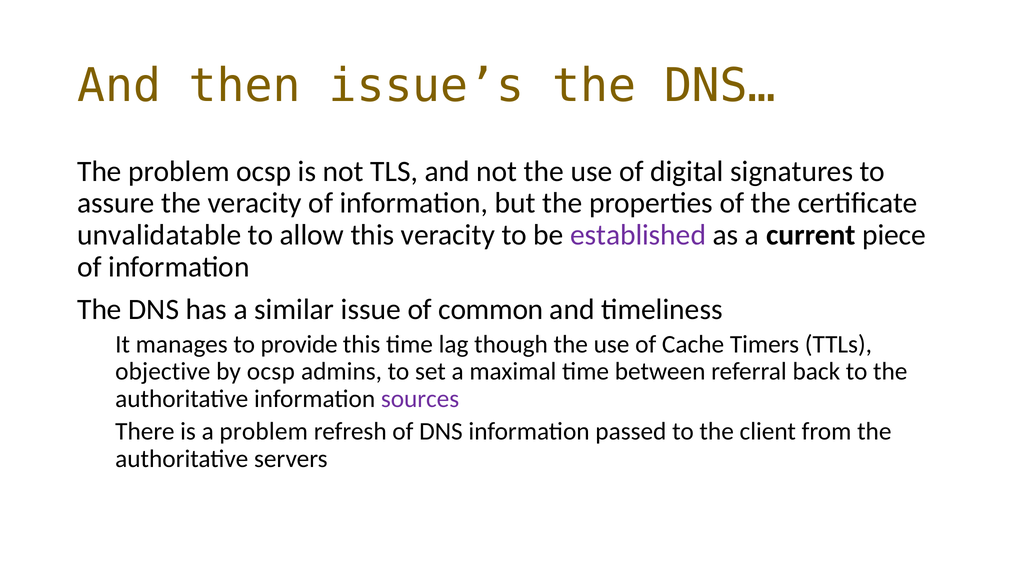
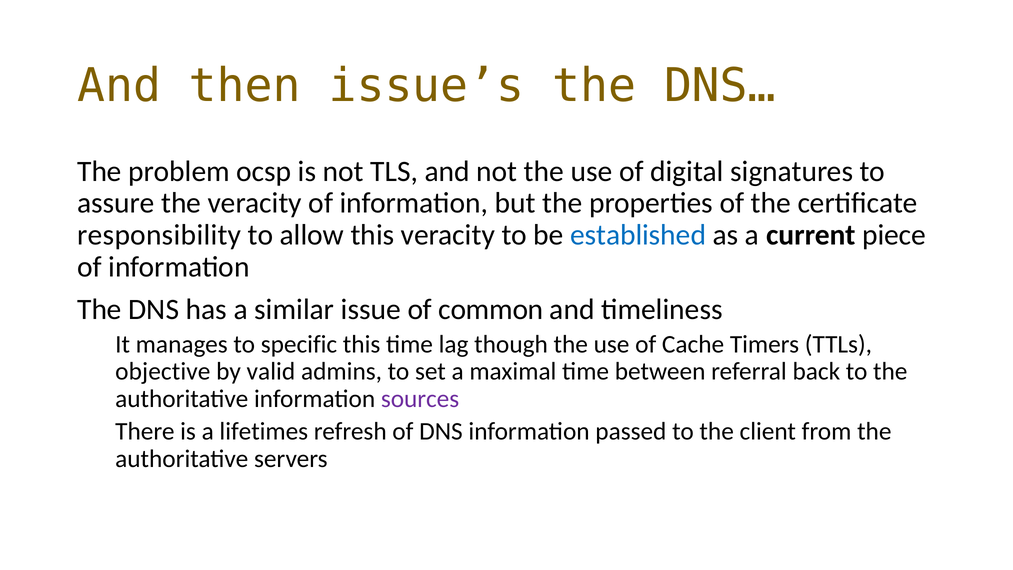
unvalidatable: unvalidatable -> responsibility
established colour: purple -> blue
provide: provide -> specific
by ocsp: ocsp -> valid
a problem: problem -> lifetimes
